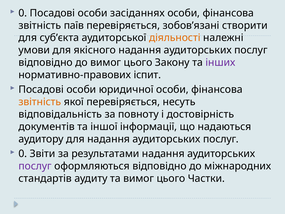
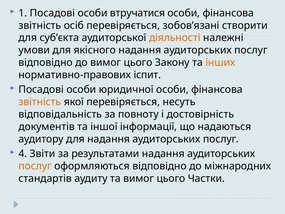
0 at (23, 13): 0 -> 1
засіданнях: засіданнях -> втручатися
паїв: паїв -> осіб
інших colour: purple -> orange
0 at (23, 154): 0 -> 4
послуг at (35, 166) colour: purple -> orange
